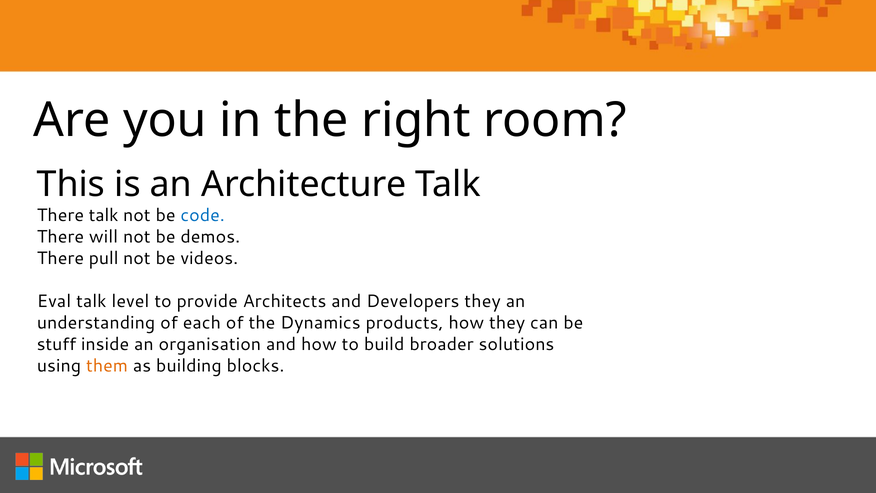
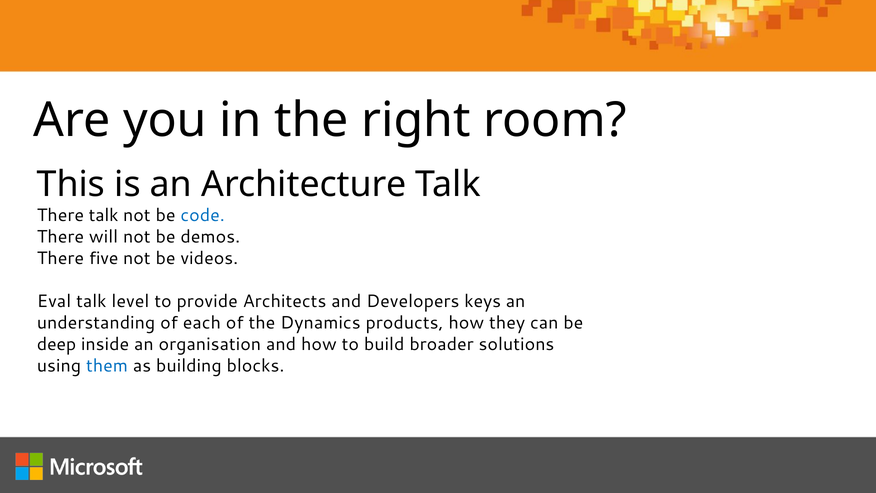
pull: pull -> five
Developers they: they -> keys
stuff: stuff -> deep
them colour: orange -> blue
